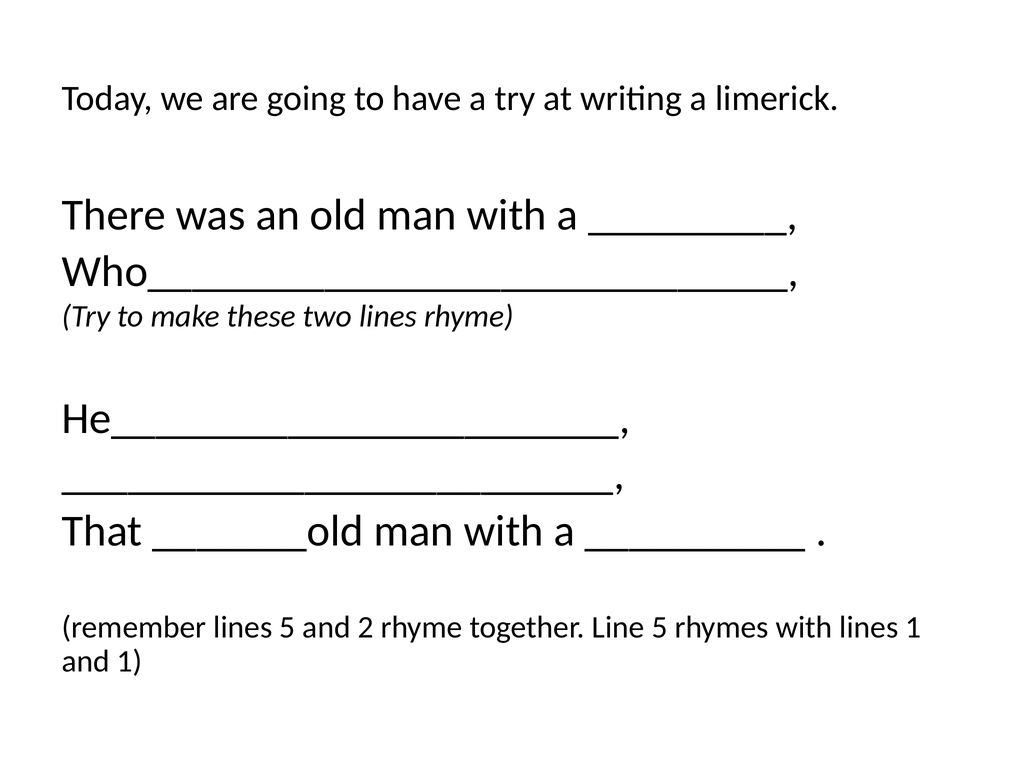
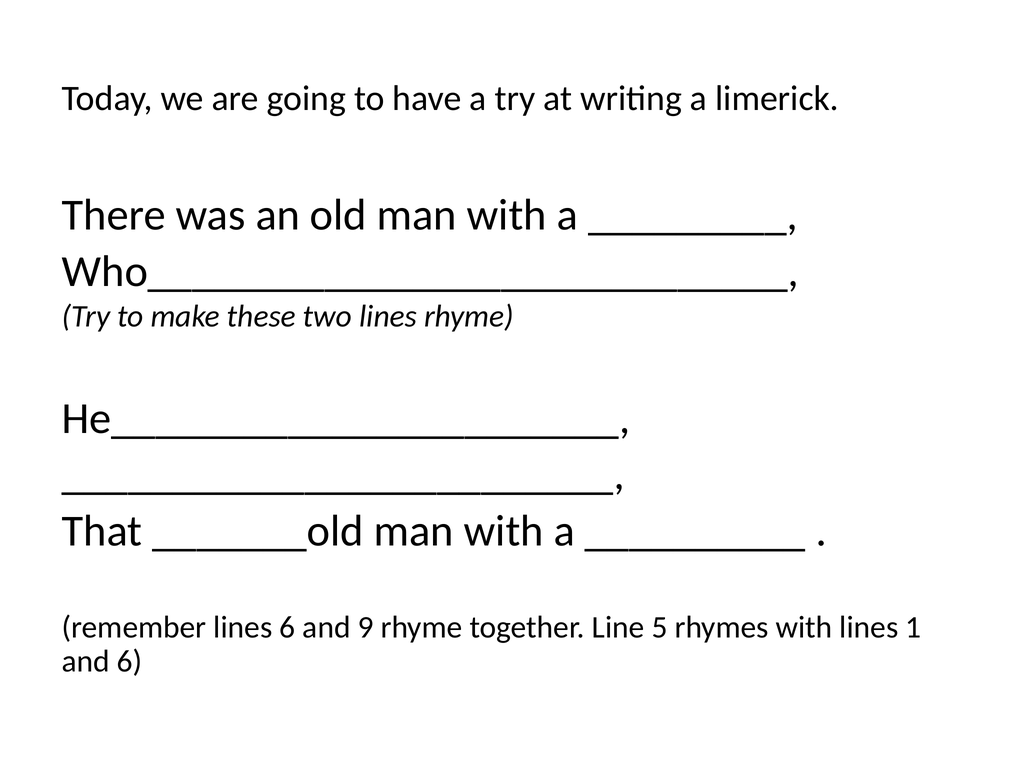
lines 5: 5 -> 6
2: 2 -> 9
and 1: 1 -> 6
